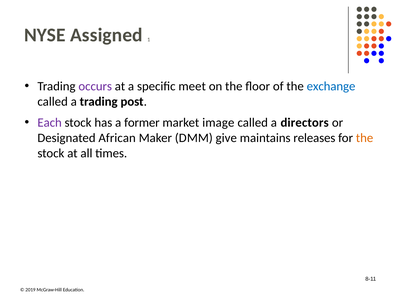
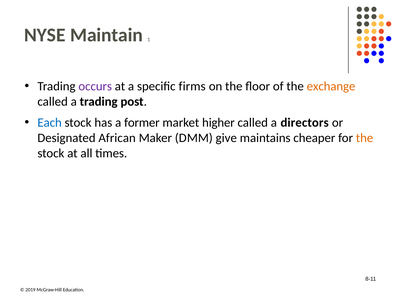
Assigned: Assigned -> Maintain
meet: meet -> firms
exchange colour: blue -> orange
Each colour: purple -> blue
image: image -> higher
releases: releases -> cheaper
